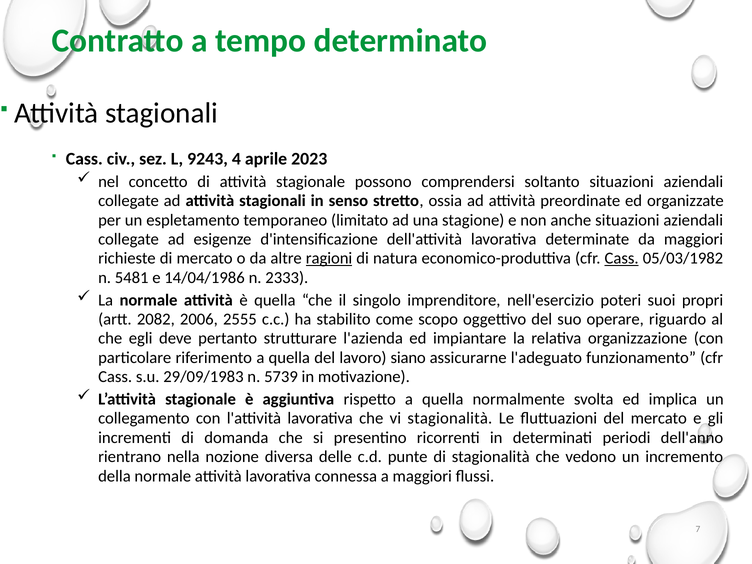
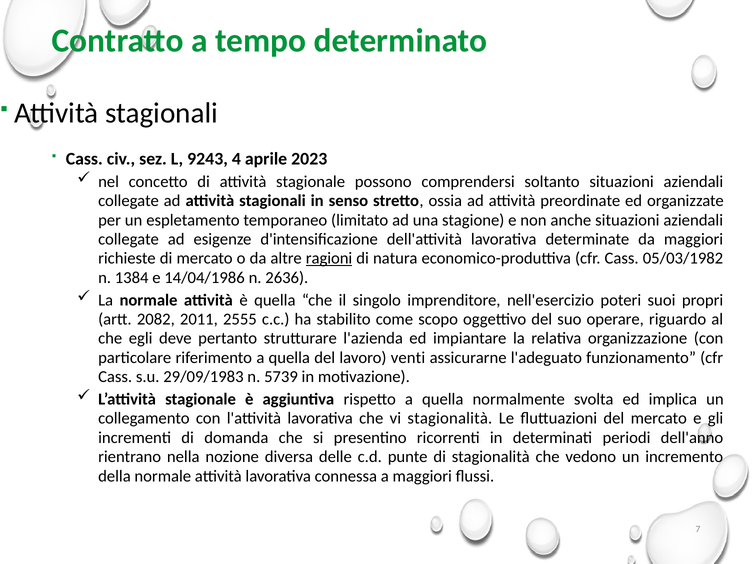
Cass at (622, 258) underline: present -> none
5481: 5481 -> 1384
2333: 2333 -> 2636
2006: 2006 -> 2011
siano: siano -> venti
